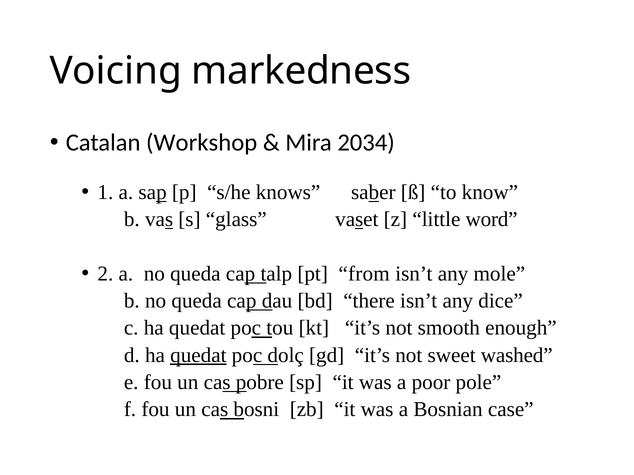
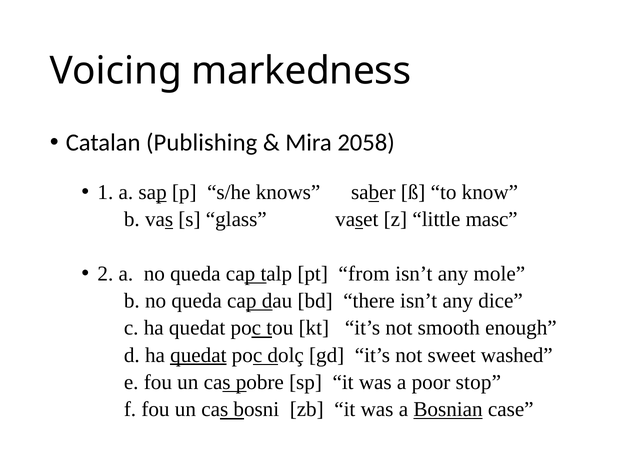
Workshop: Workshop -> Publishing
2034: 2034 -> 2058
word: word -> masc
pole: pole -> stop
Bosnian underline: none -> present
